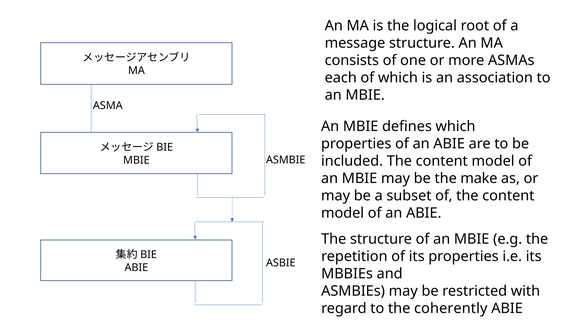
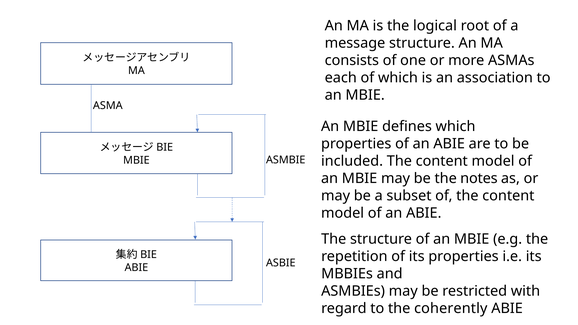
make: make -> notes
